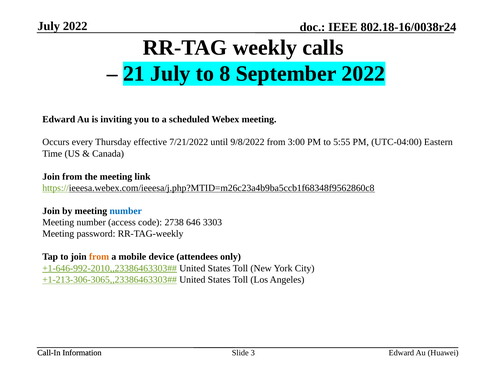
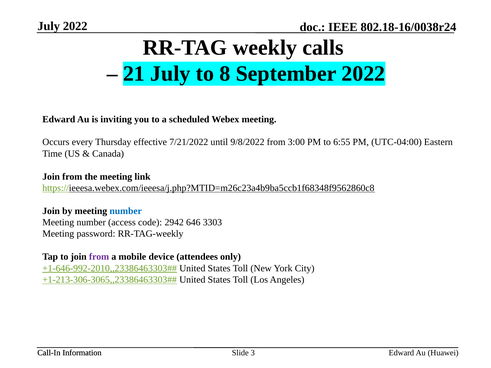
5:55: 5:55 -> 6:55
2738: 2738 -> 2942
from at (99, 257) colour: orange -> purple
